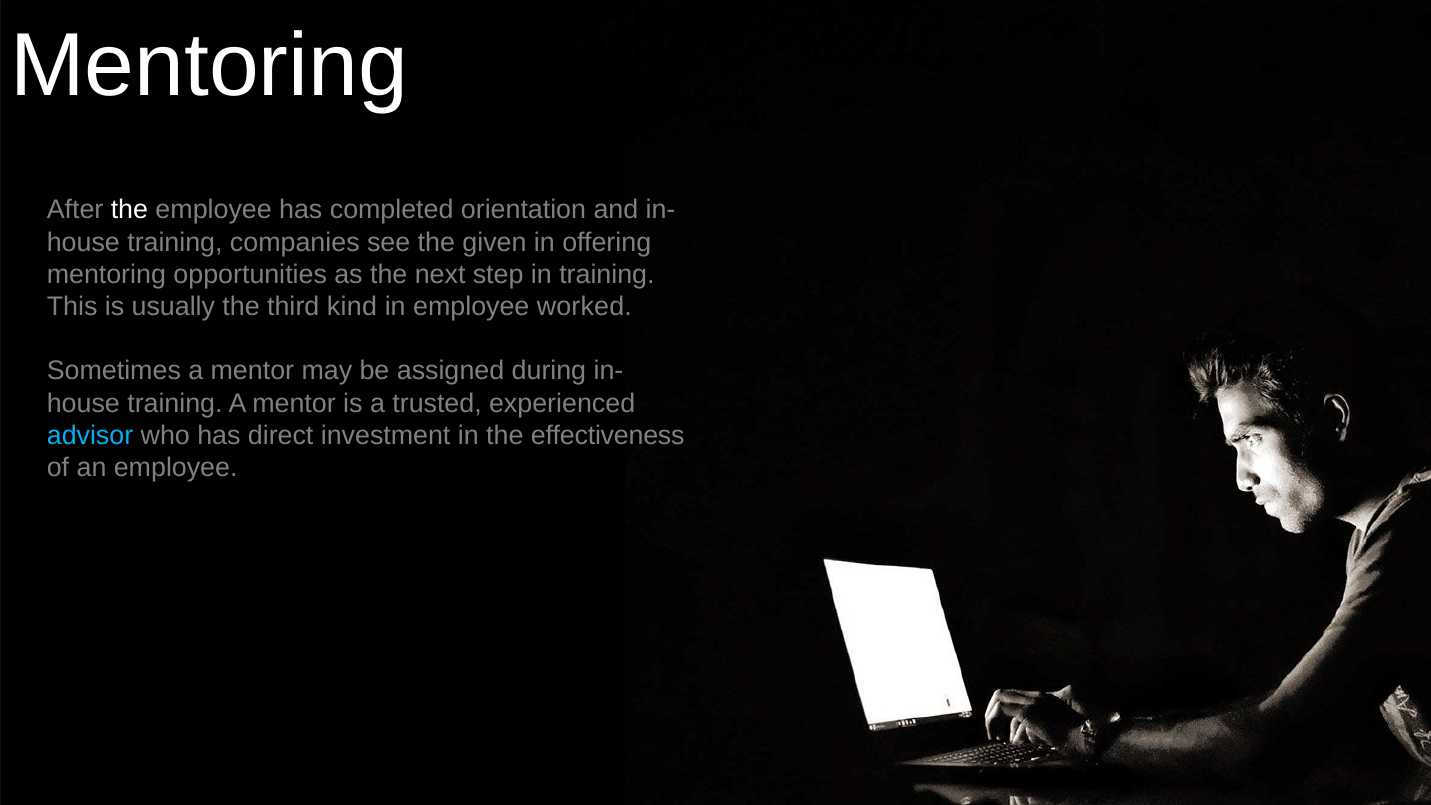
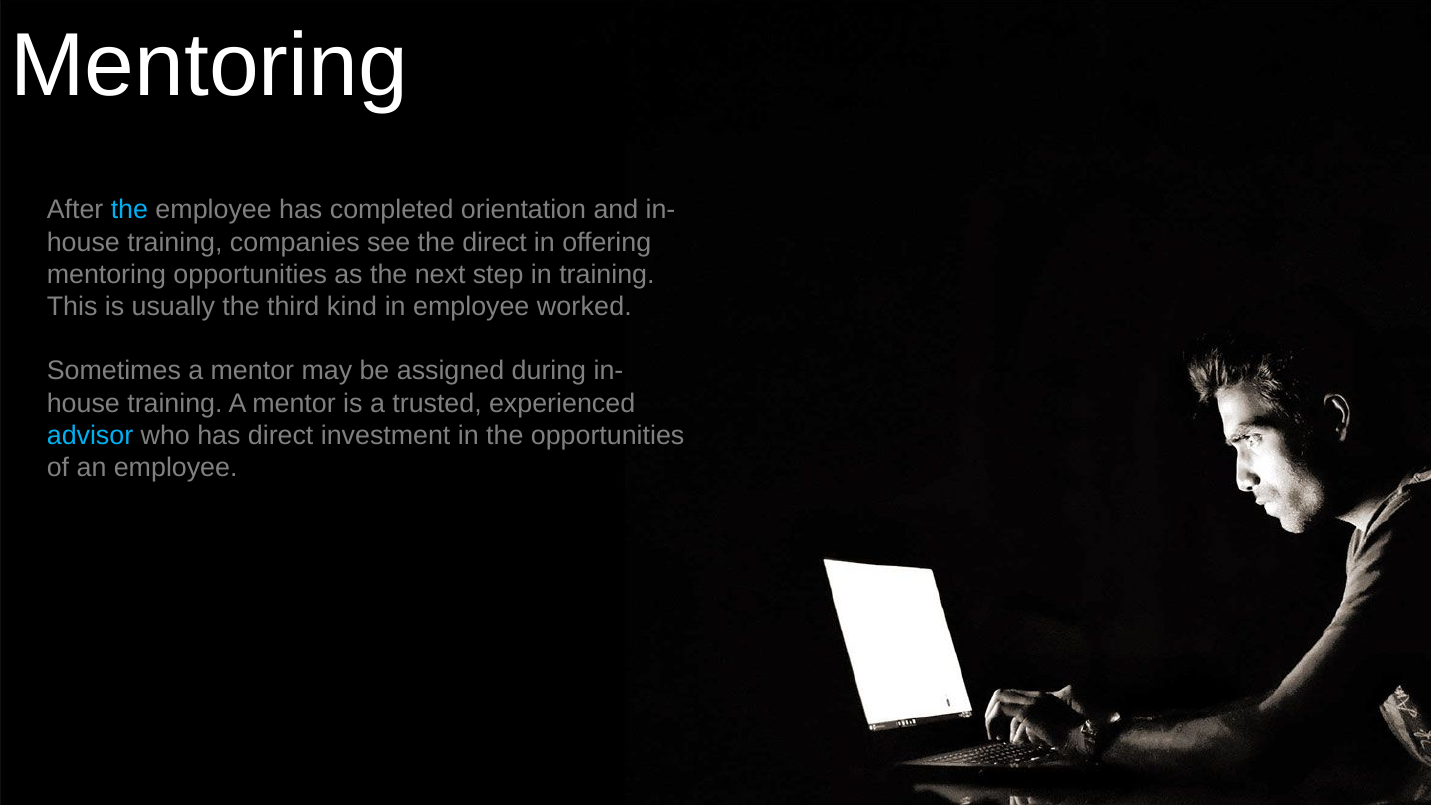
the at (129, 210) colour: white -> light blue
the given: given -> direct
the effectiveness: effectiveness -> opportunities
